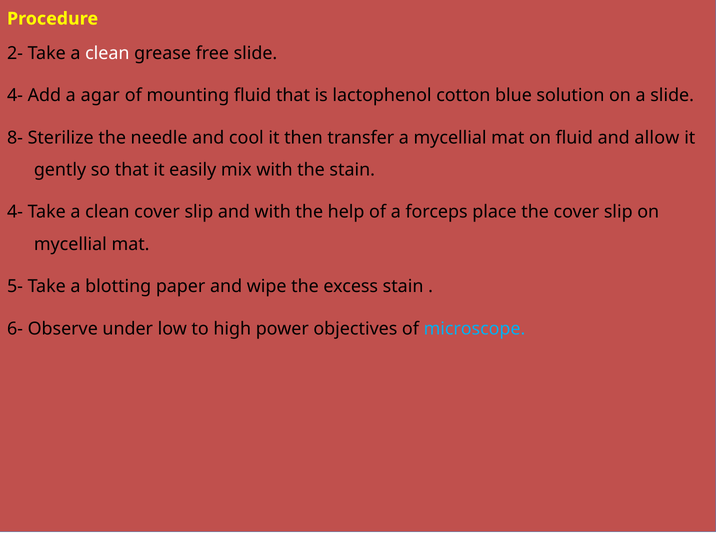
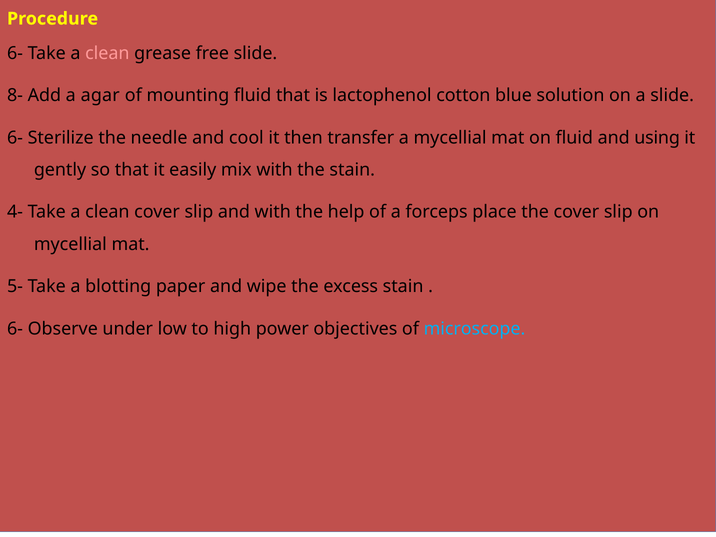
2- at (15, 53): 2- -> 6-
clean at (107, 53) colour: white -> pink
4- at (15, 95): 4- -> 8-
8- at (15, 138): 8- -> 6-
allow: allow -> using
